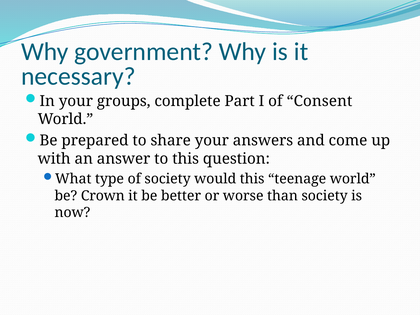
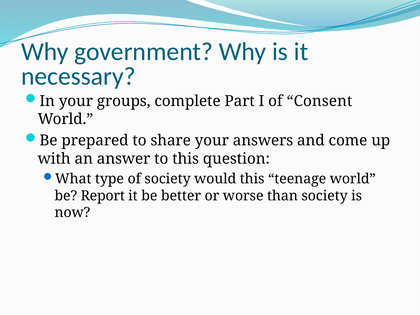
Crown: Crown -> Report
